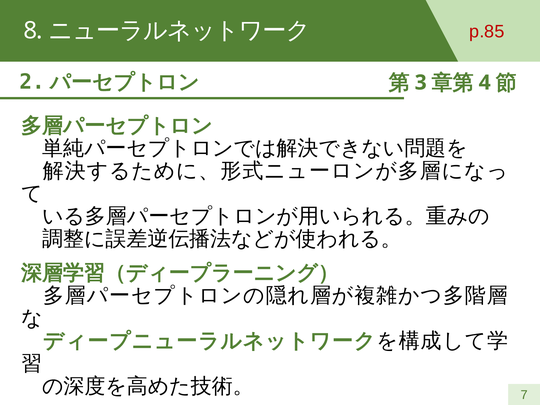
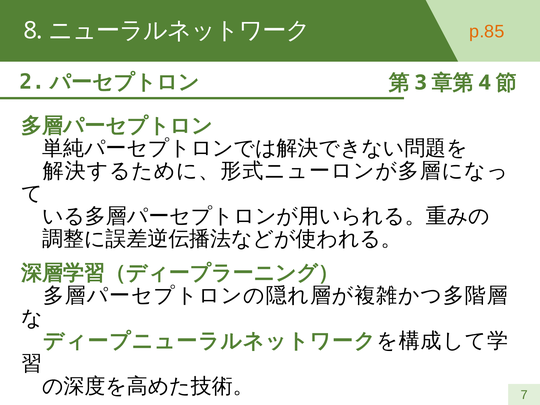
p.85 colour: red -> orange
